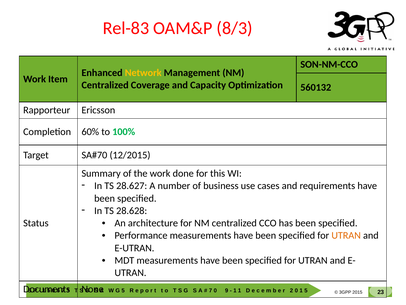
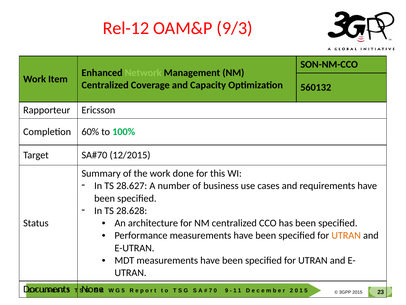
Rel-83: Rel-83 -> Rel-12
8/3: 8/3 -> 9/3
Network colour: yellow -> light green
